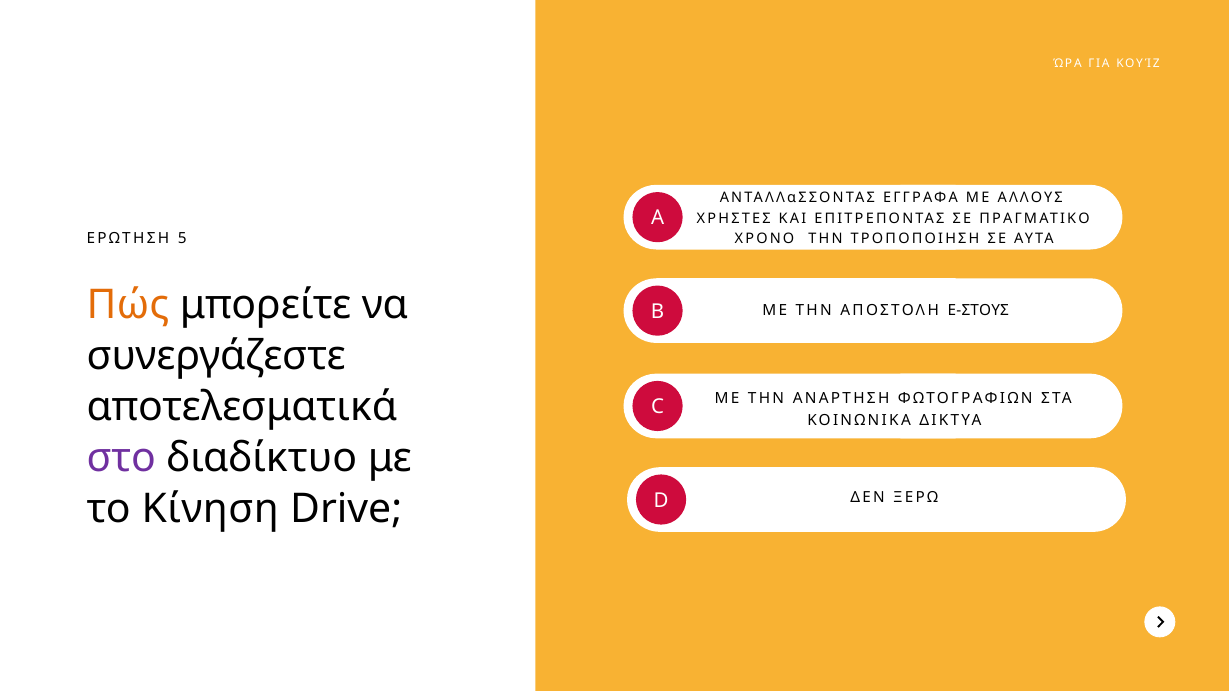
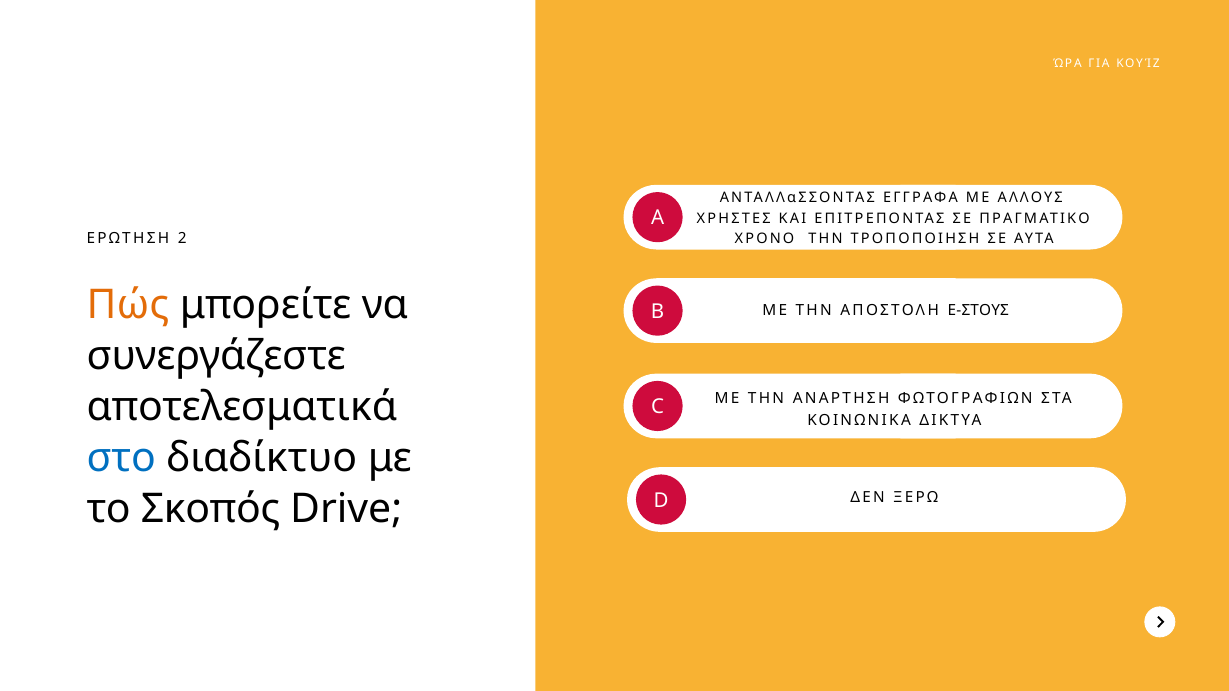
5: 5 -> 2
στο colour: purple -> blue
Κίνηση: Κίνηση -> Σκοπός
